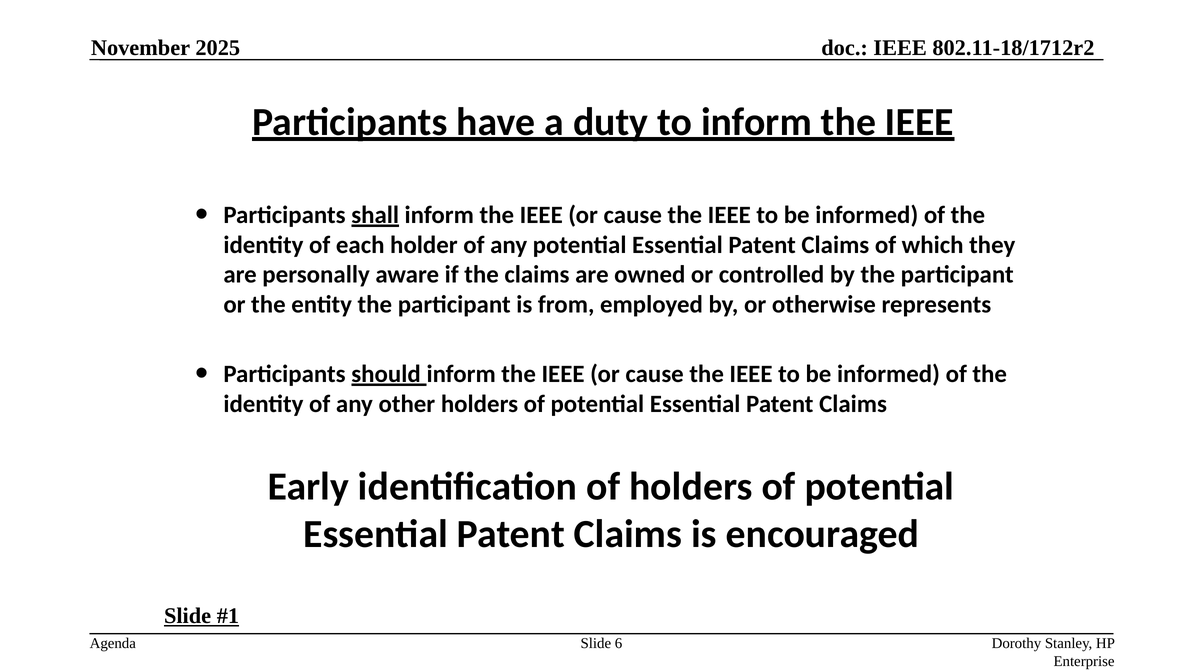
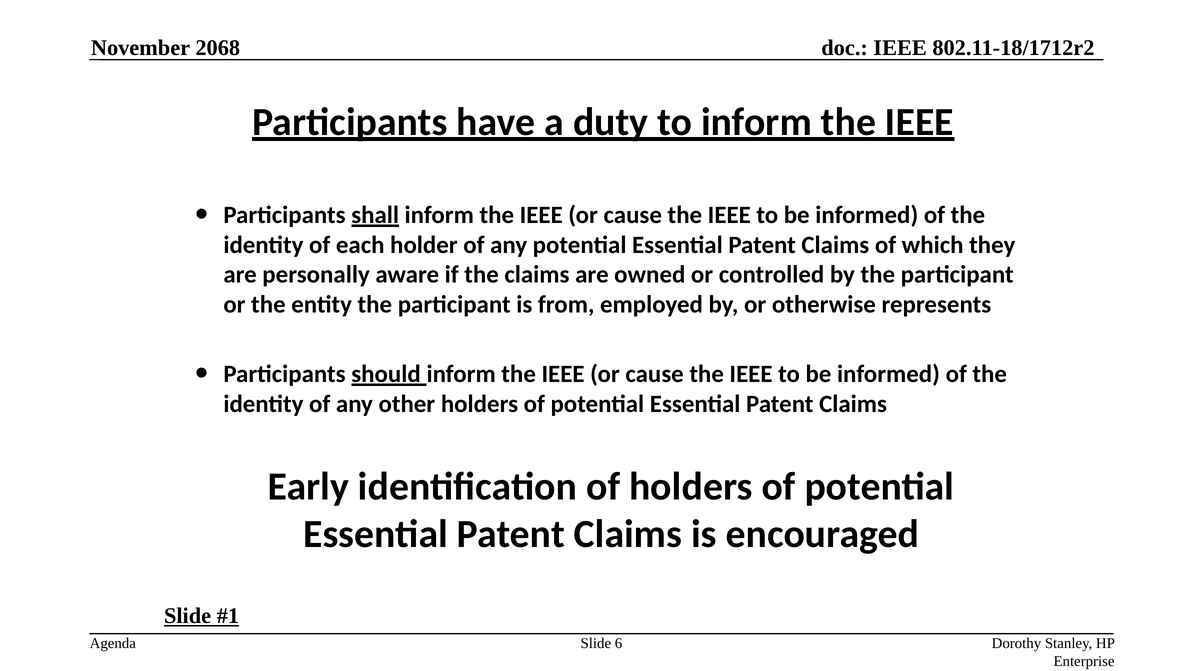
2025: 2025 -> 2068
